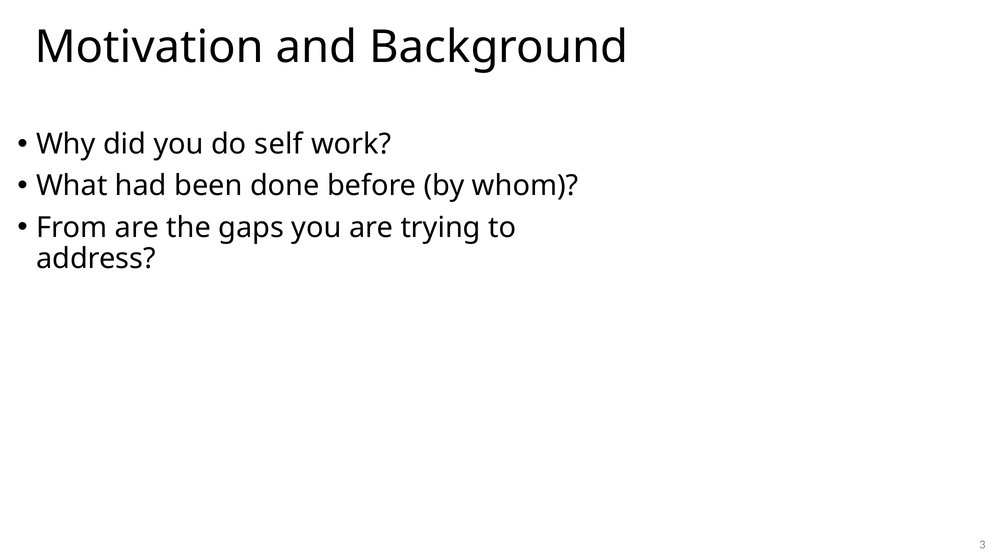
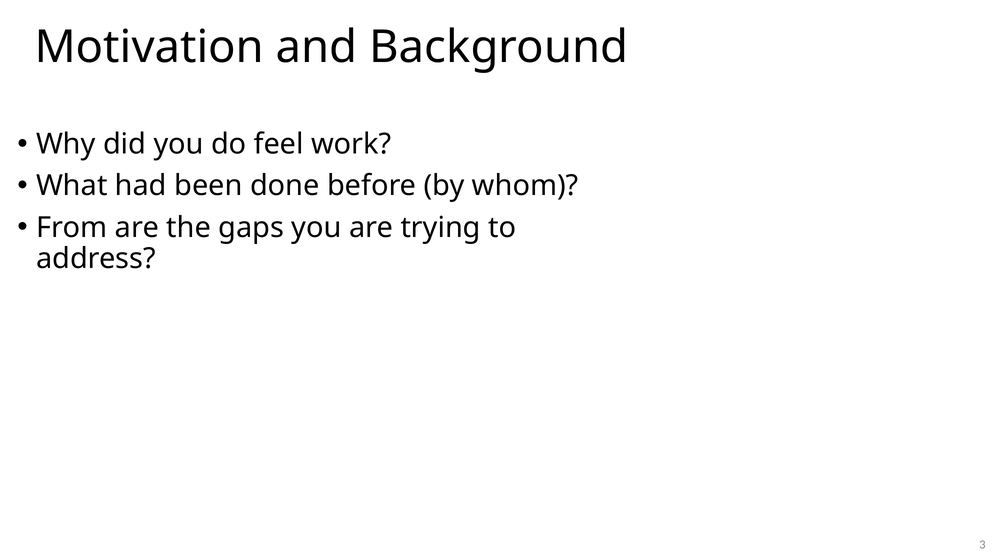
self: self -> feel
